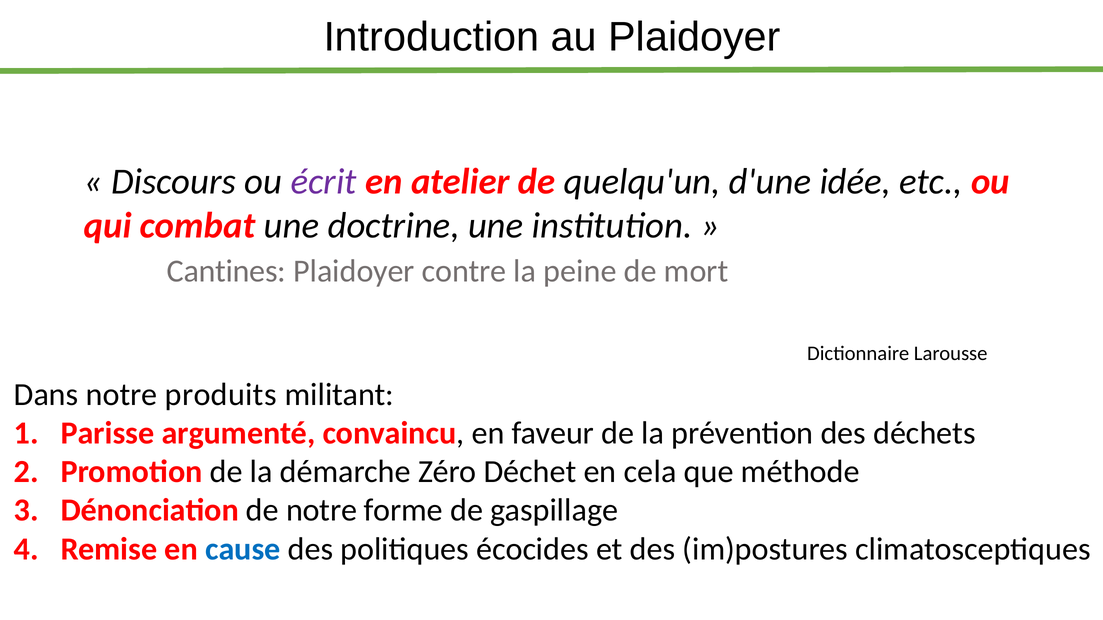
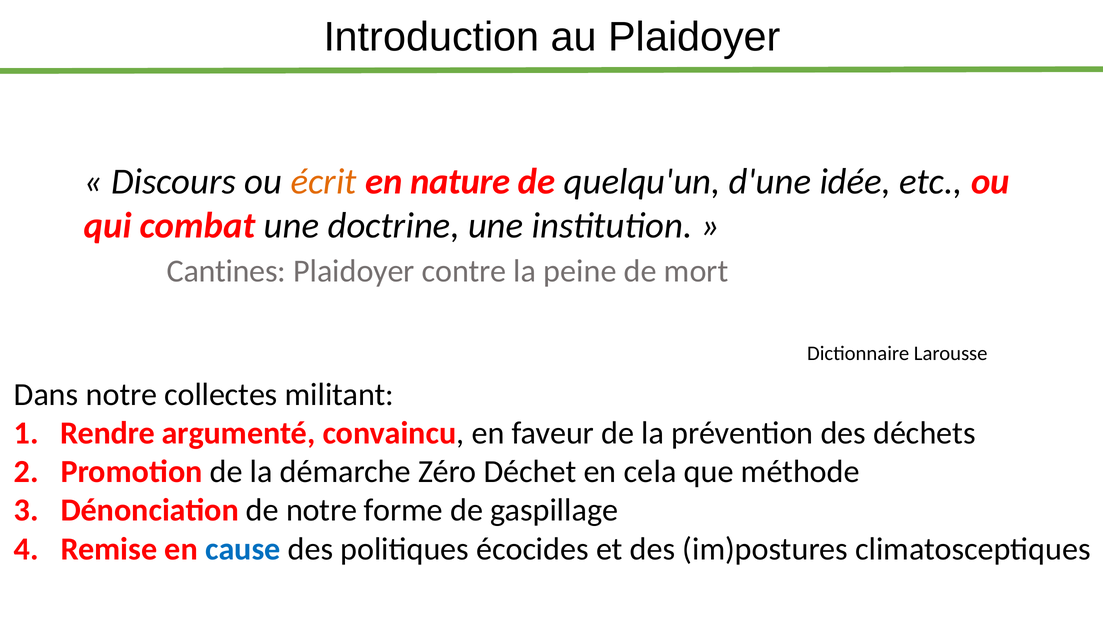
écrit colour: purple -> orange
atelier: atelier -> nature
produits: produits -> collectes
Parisse: Parisse -> Rendre
